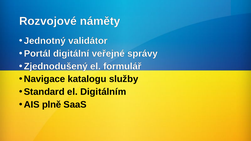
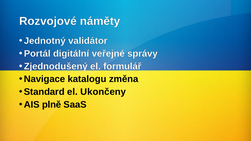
služby: služby -> změna
Digitálním: Digitálním -> Ukončeny
